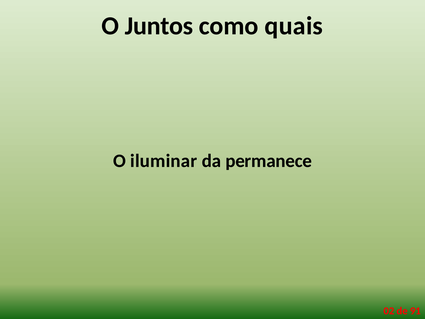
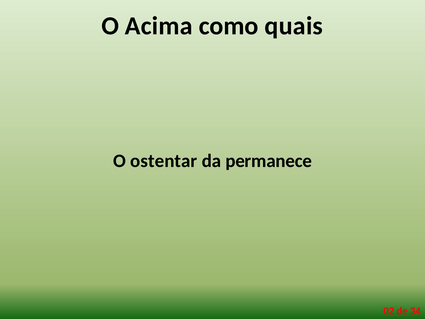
Juntos: Juntos -> Acima
iluminar: iluminar -> ostentar
91: 91 -> 34
